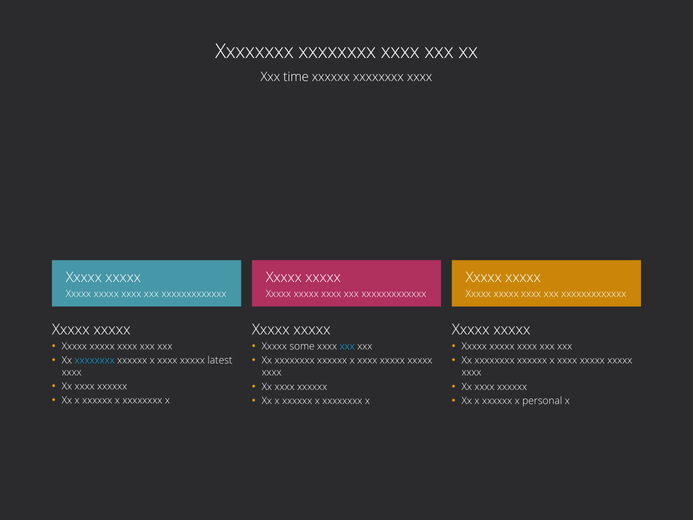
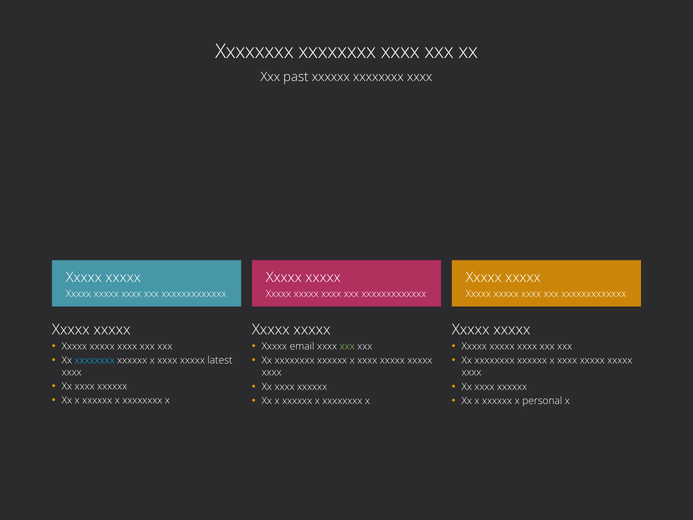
time: time -> past
some: some -> email
xxx at (347, 346) colour: light blue -> light green
